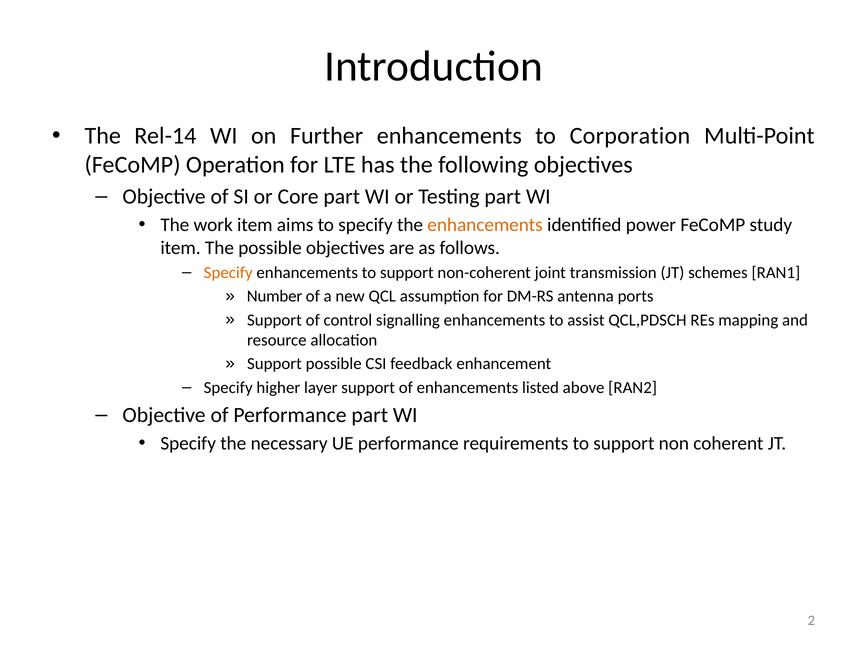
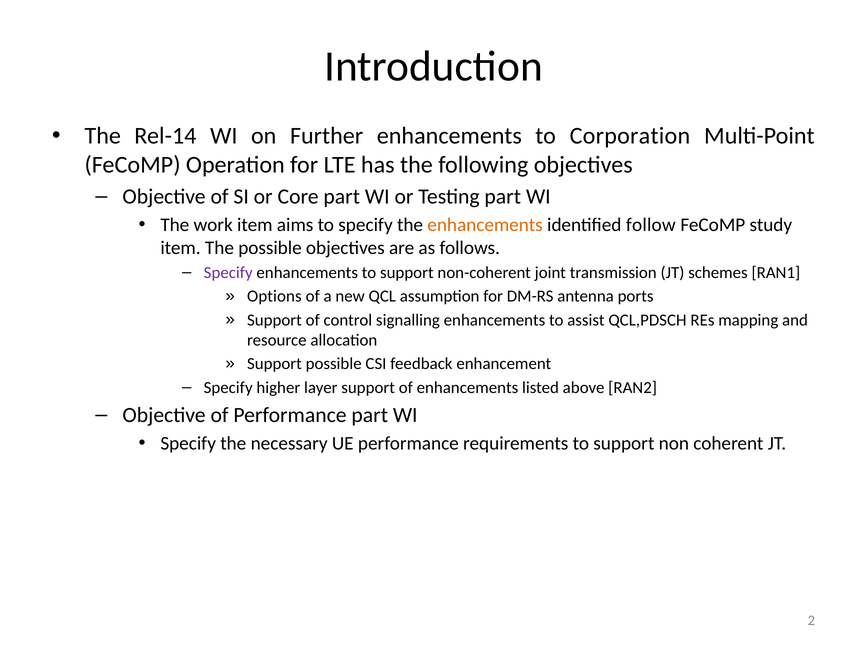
power: power -> follow
Specify at (228, 273) colour: orange -> purple
Number: Number -> Options
